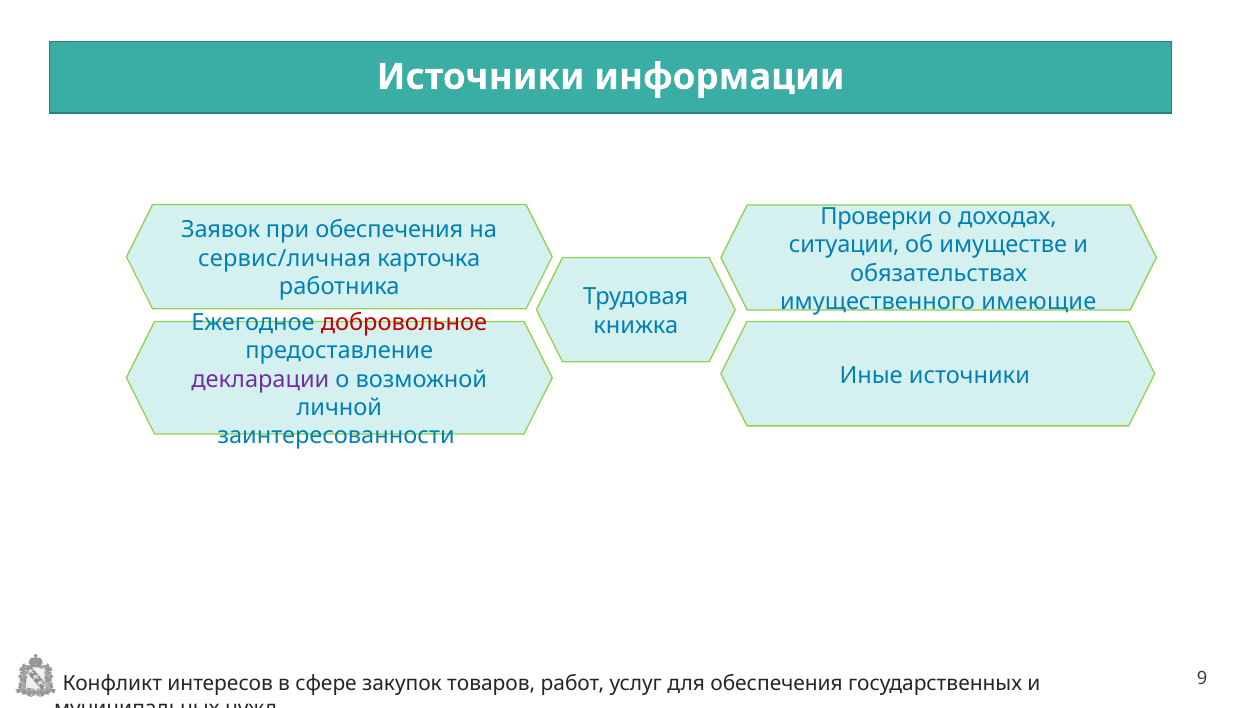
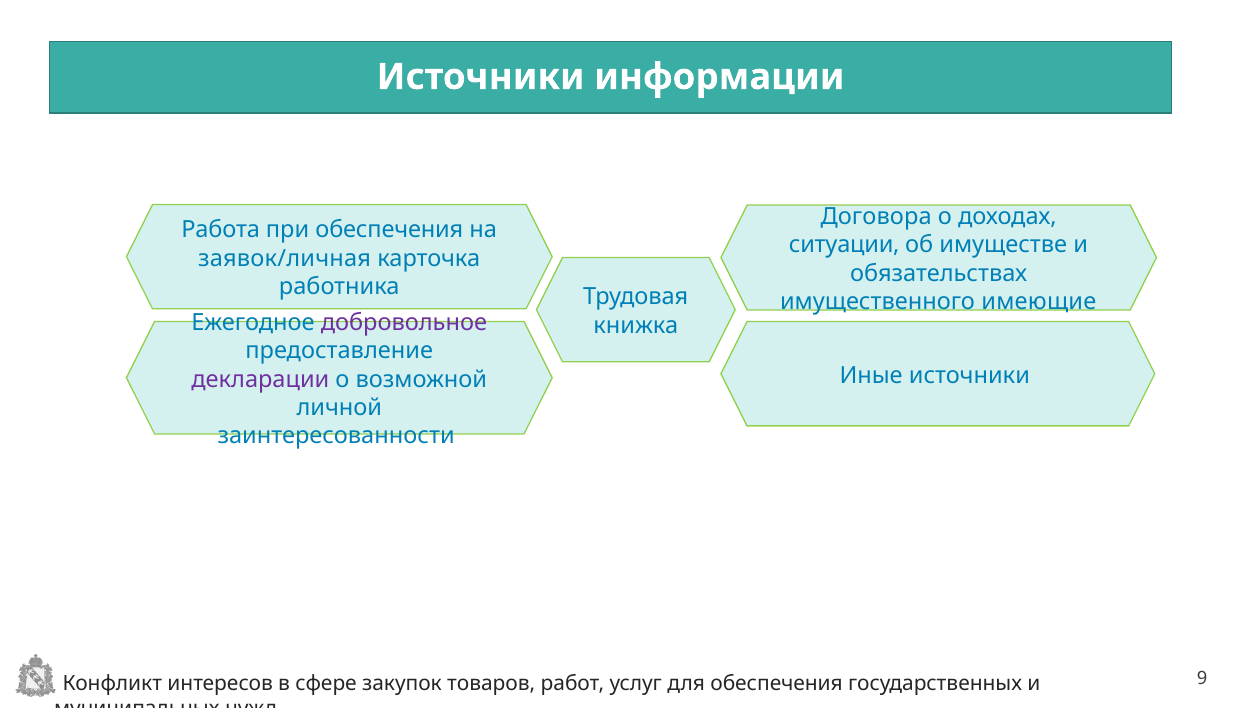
Проверки: Проверки -> Договора
Заявок: Заявок -> Работа
сервис/личная: сервис/личная -> заявок/личная
добровольное colour: red -> purple
